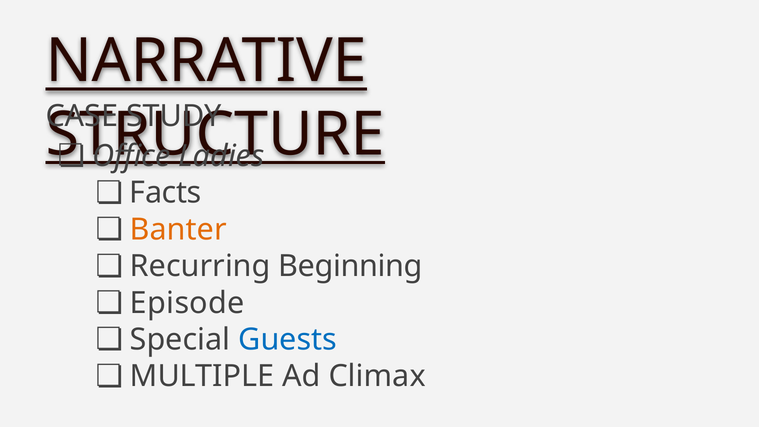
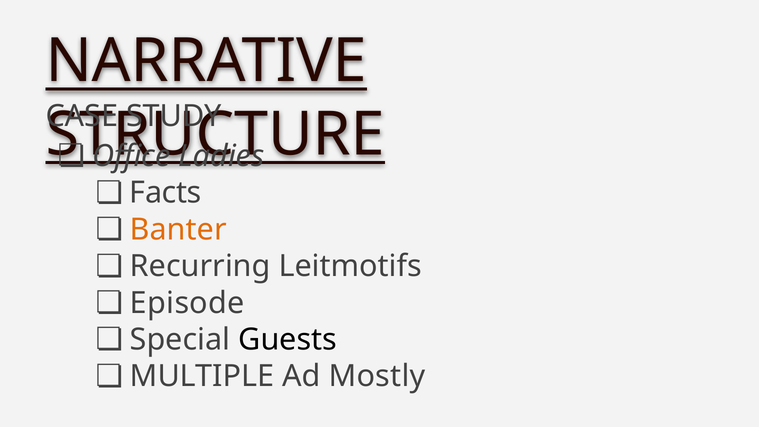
Beginning: Beginning -> Leitmotifs
Guests colour: blue -> black
Climax: Climax -> Mostly
